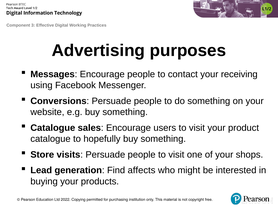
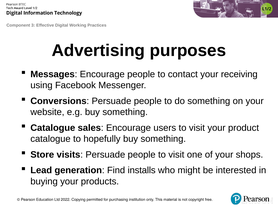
affects: affects -> installs
